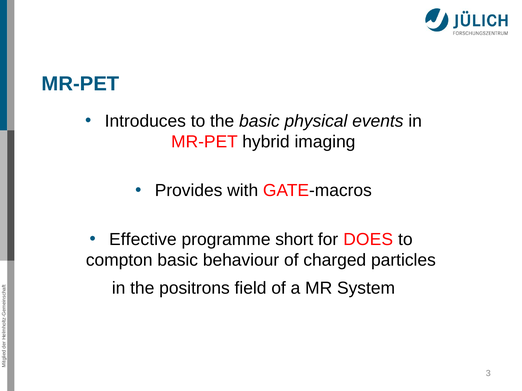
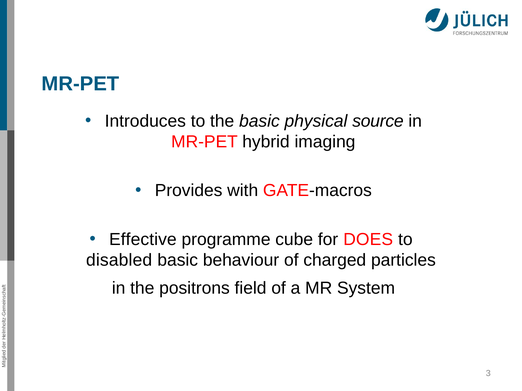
events: events -> source
short: short -> cube
compton: compton -> disabled
